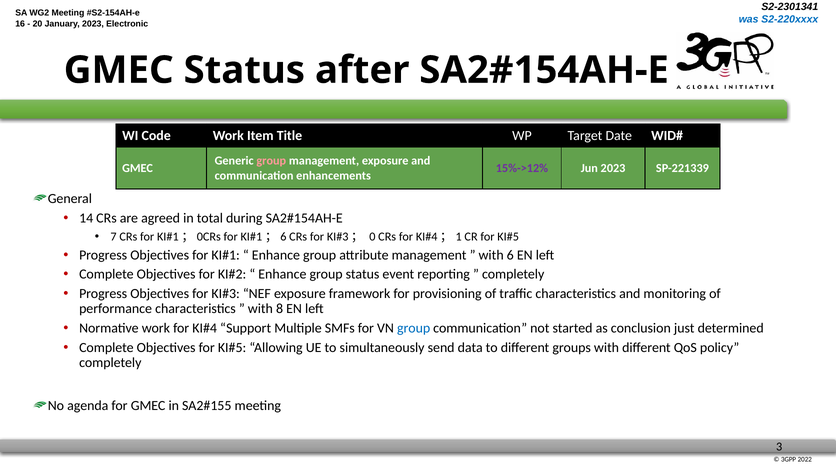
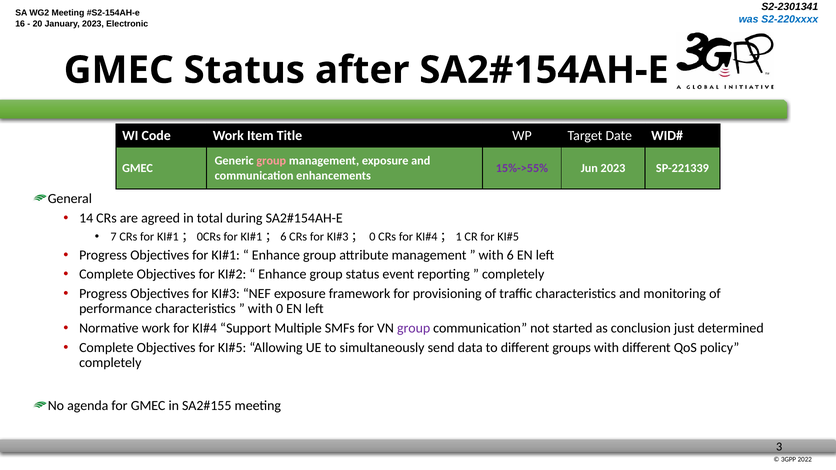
15%->12%: 15%->12% -> 15%->55%
with 8: 8 -> 0
group at (414, 328) colour: blue -> purple
